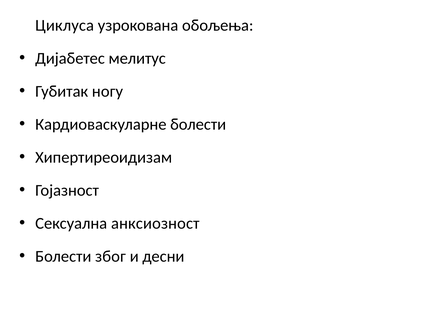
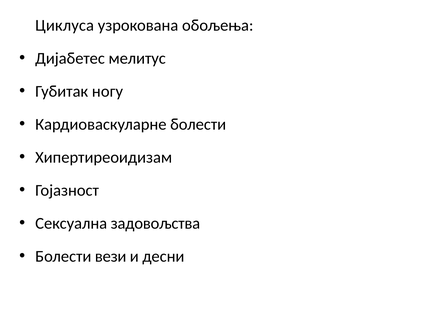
анксиозност: анксиозност -> задовољства
због: због -> вези
